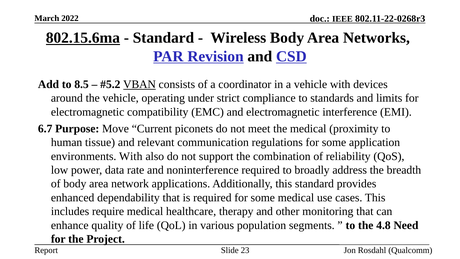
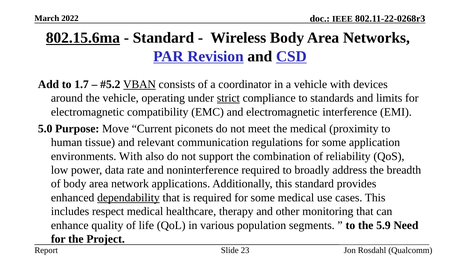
8.5: 8.5 -> 1.7
strict underline: none -> present
6.7: 6.7 -> 5.0
dependability underline: none -> present
require: require -> respect
4.8: 4.8 -> 5.9
